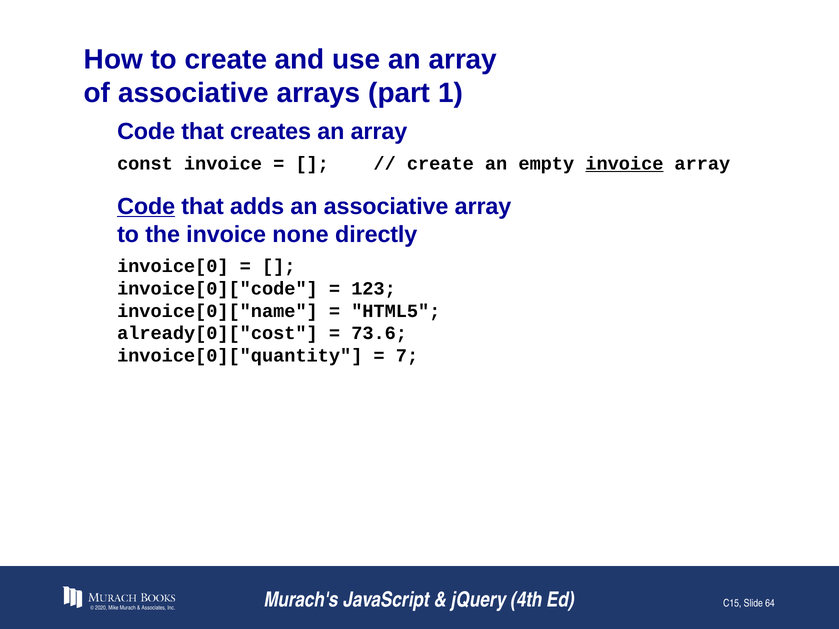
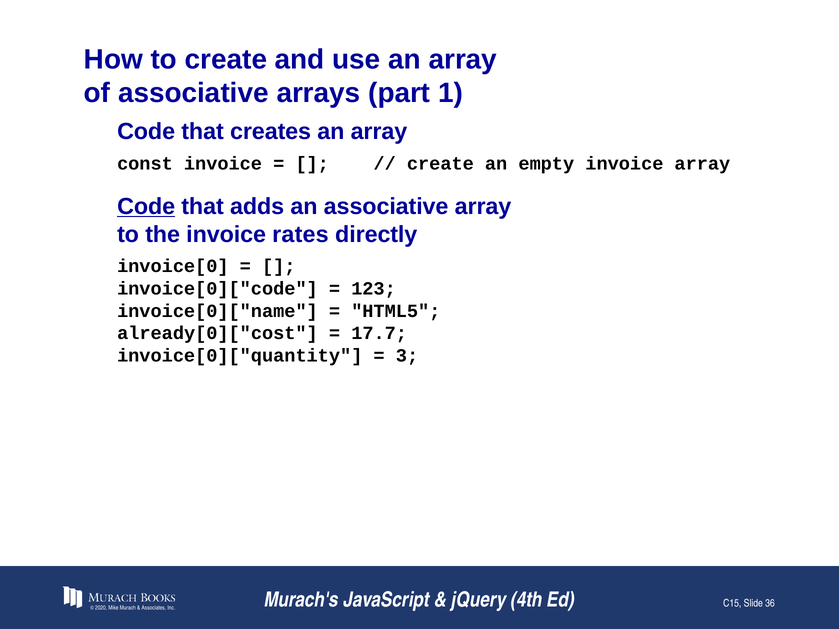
invoice at (624, 164) underline: present -> none
none: none -> rates
73.6: 73.6 -> 17.7
7: 7 -> 3
64: 64 -> 36
